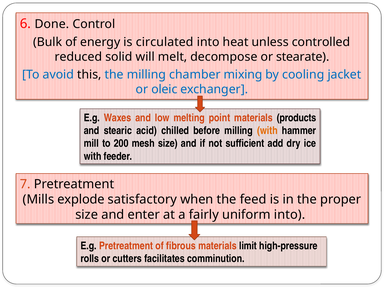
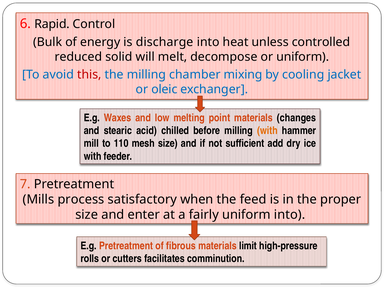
Done: Done -> Rapid
circulated: circulated -> discharge
or stearate: stearate -> uniform
this colour: black -> red
products: products -> changes
200: 200 -> 110
explode: explode -> process
